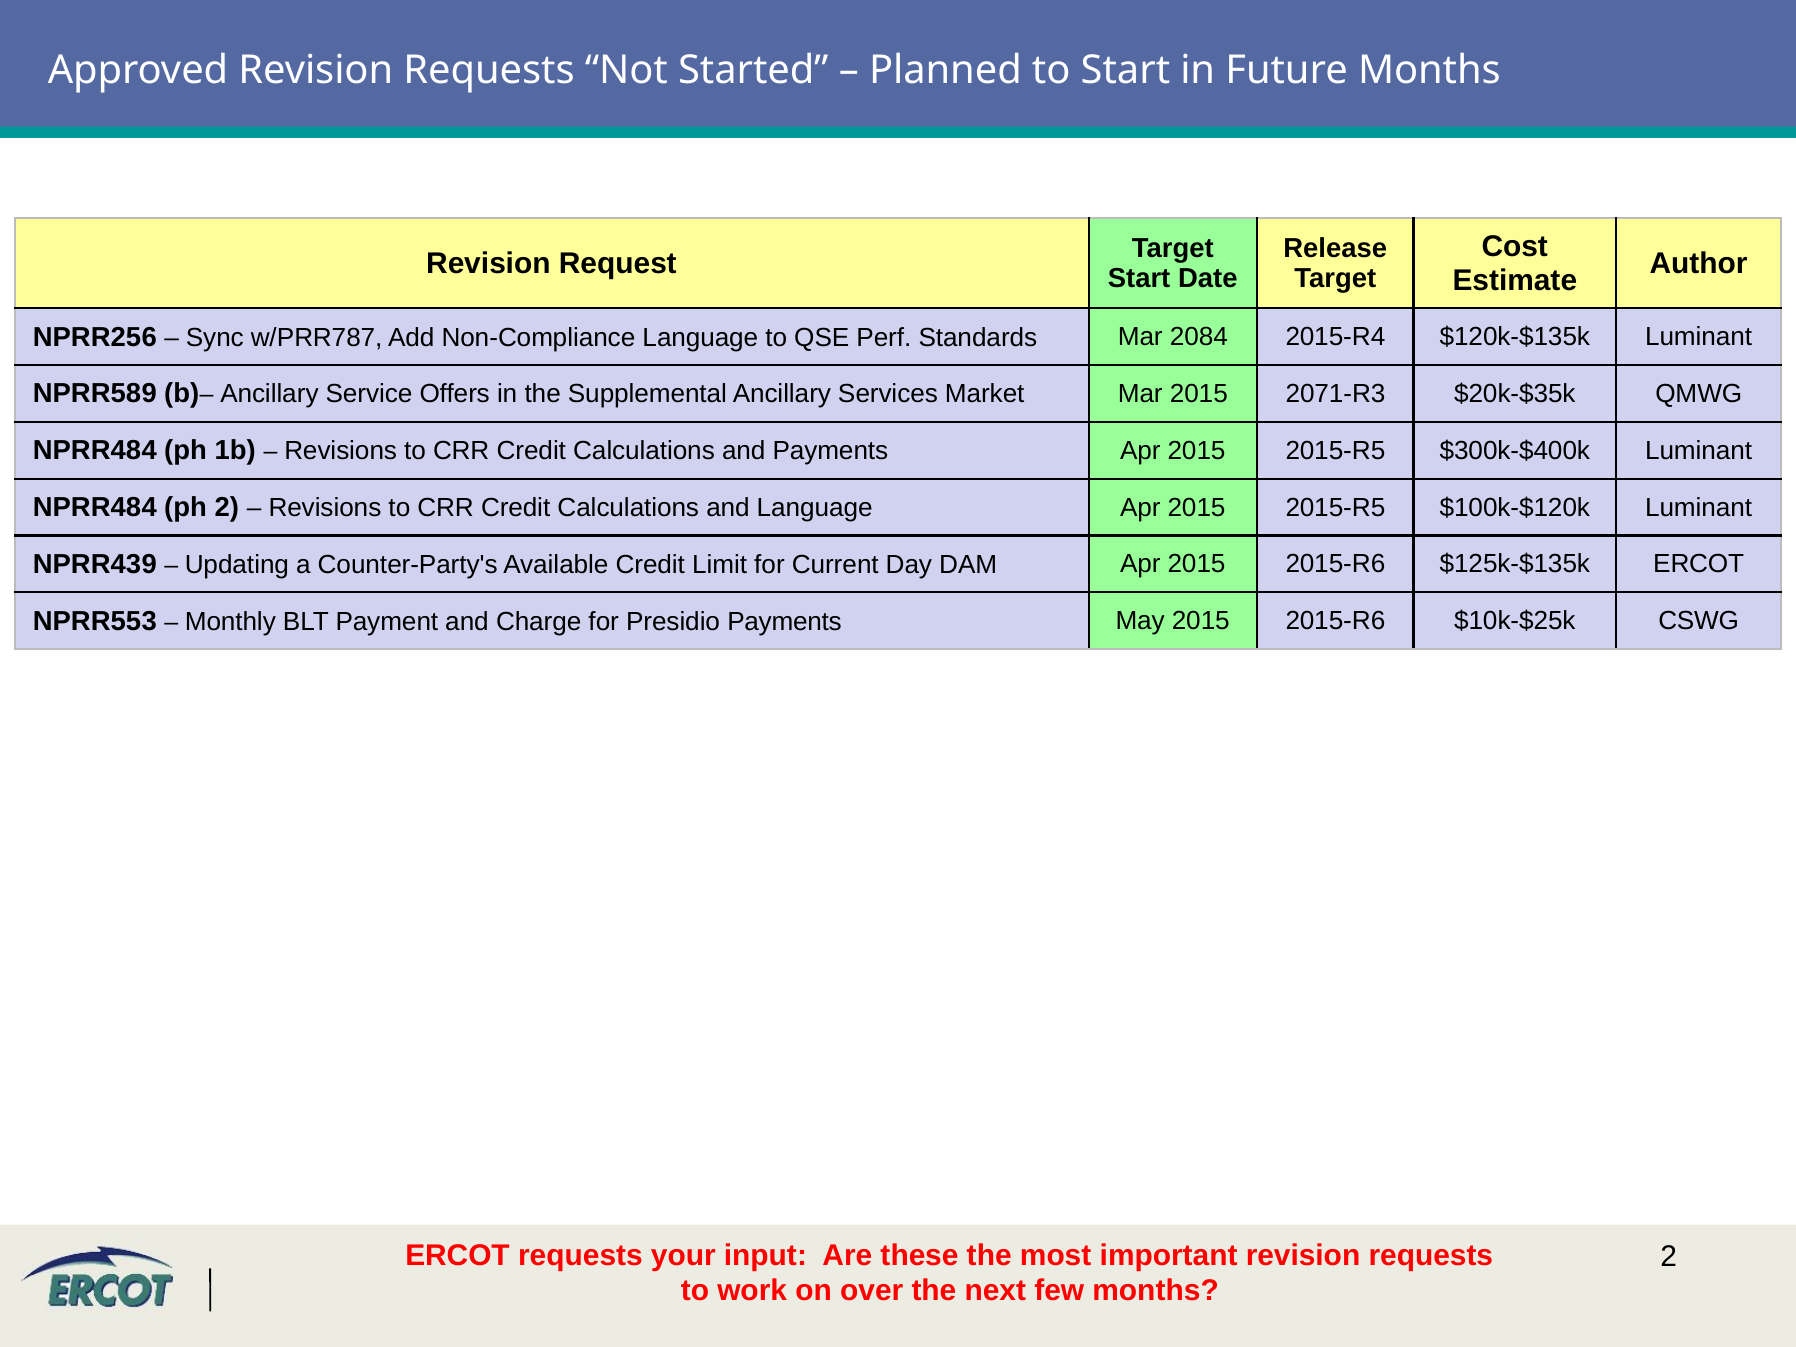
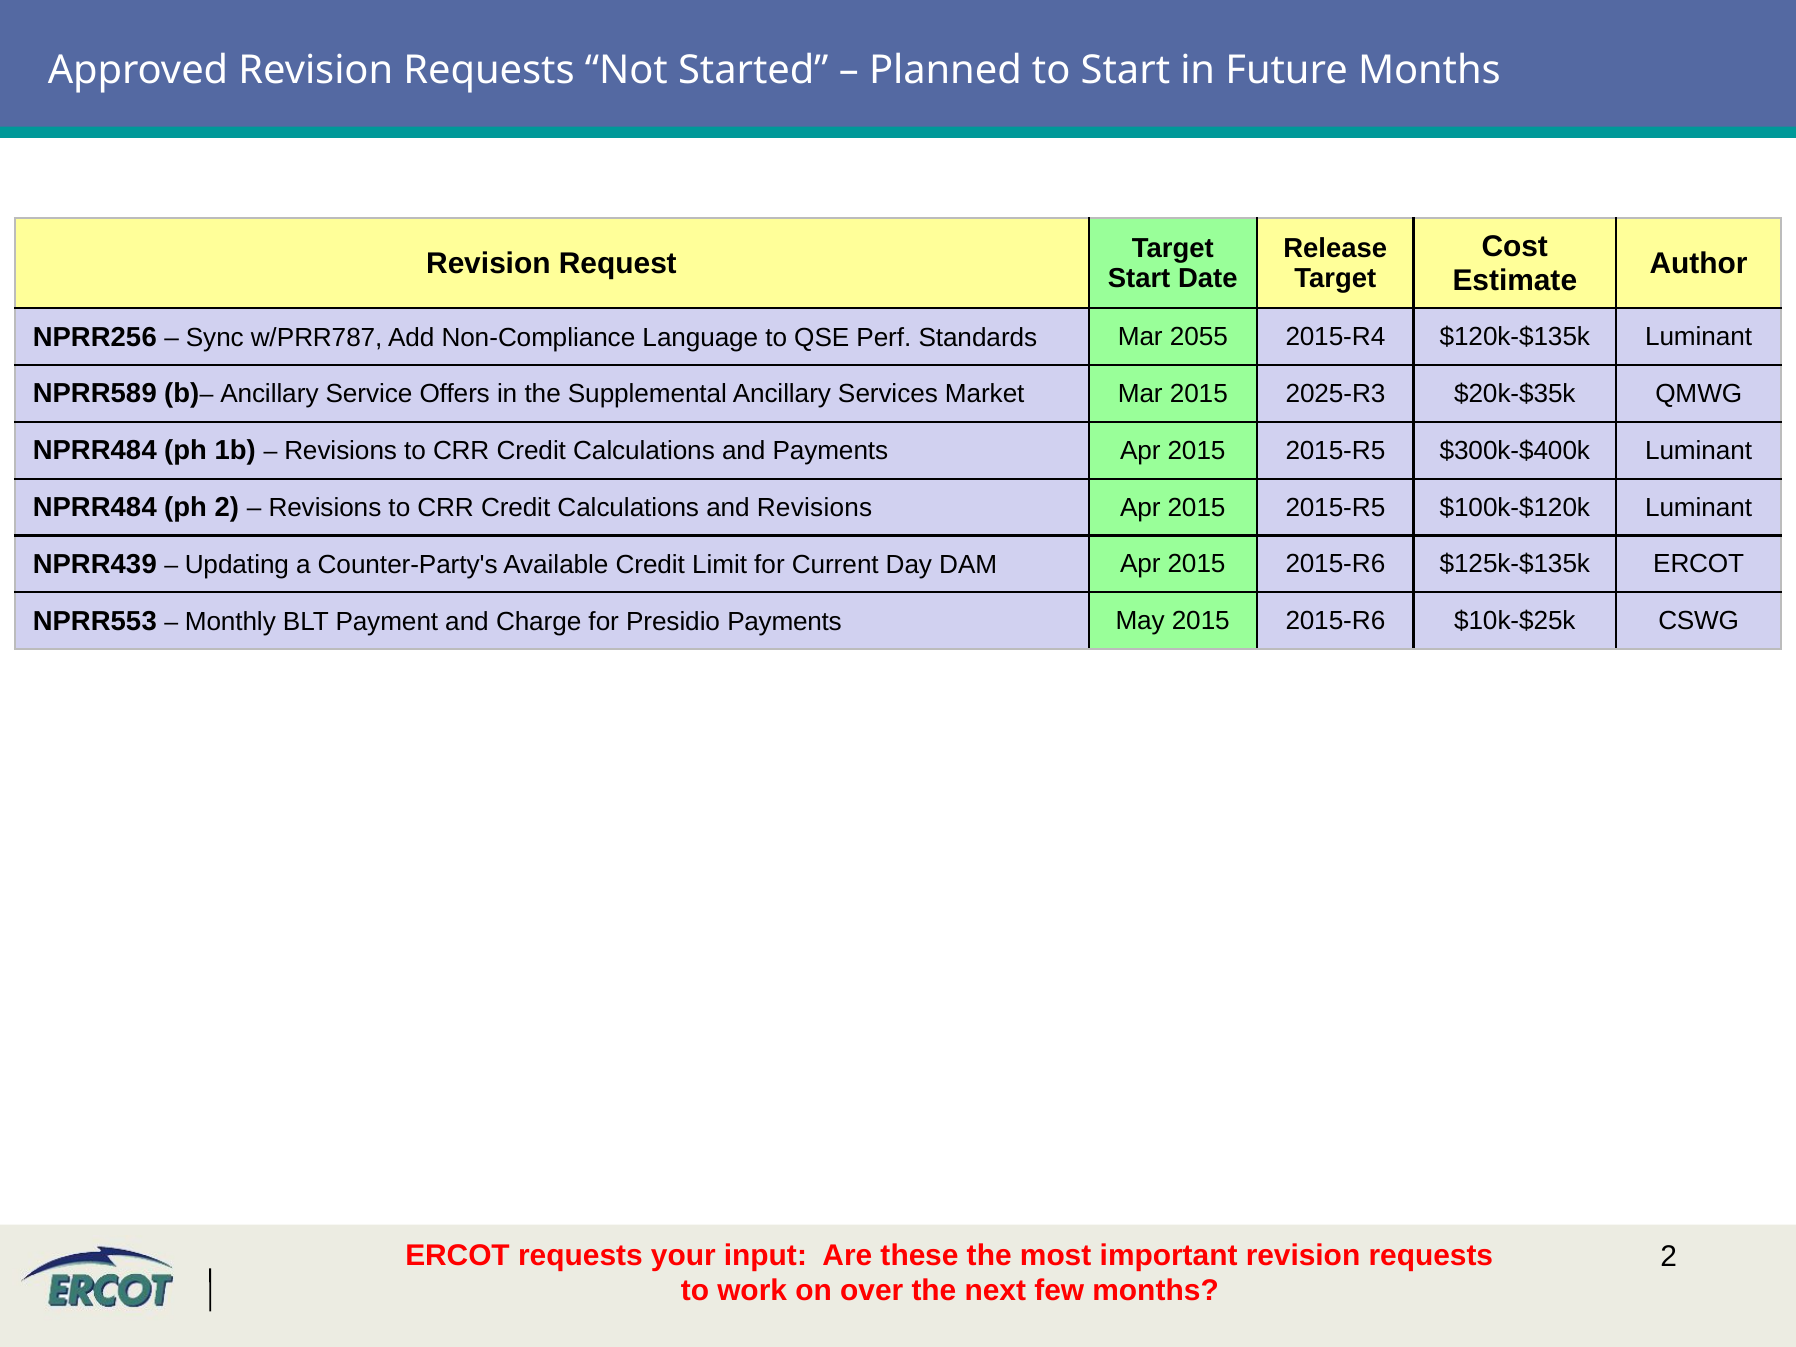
2084: 2084 -> 2055
2071-R3: 2071-R3 -> 2025-R3
and Language: Language -> Revisions
